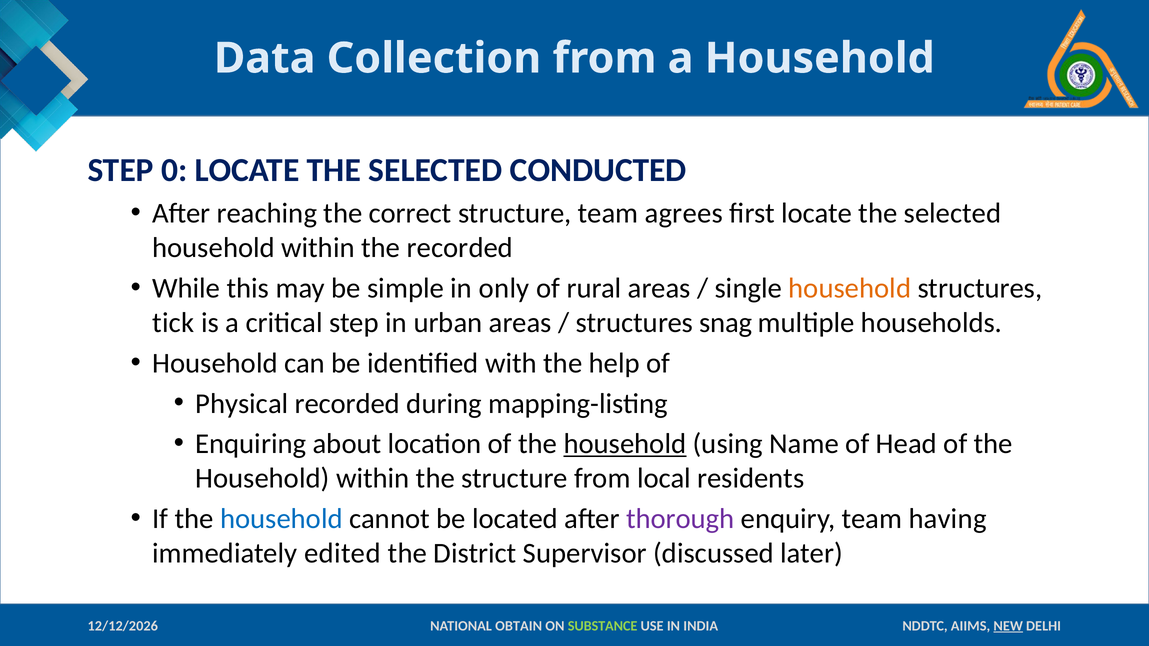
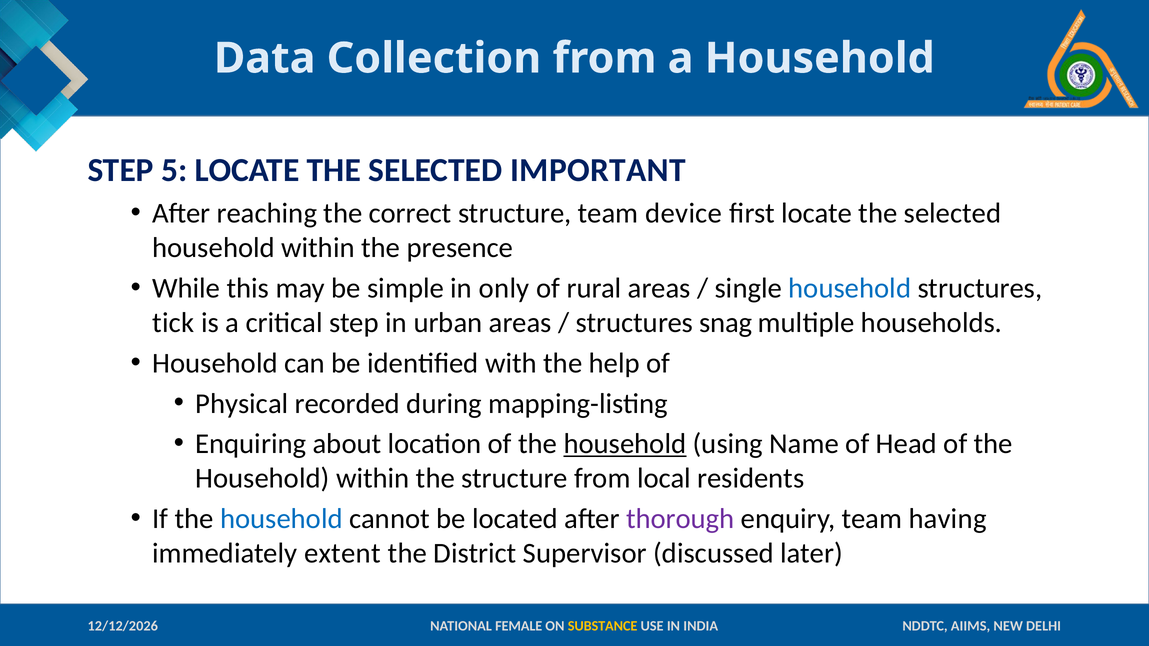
0: 0 -> 5
CONDUCTED: CONDUCTED -> IMPORTANT
agrees: agrees -> device
the recorded: recorded -> presence
household at (850, 288) colour: orange -> blue
edited: edited -> extent
OBTAIN: OBTAIN -> FEMALE
SUBSTANCE colour: light green -> yellow
NEW underline: present -> none
